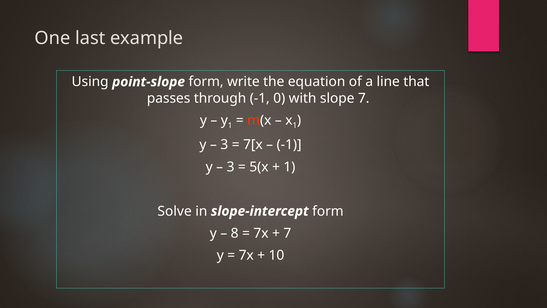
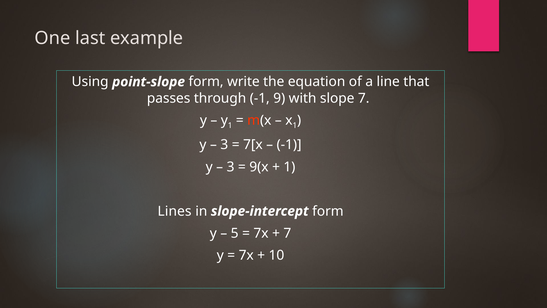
0: 0 -> 9
5(x: 5(x -> 9(x
Solve: Solve -> Lines
8: 8 -> 5
